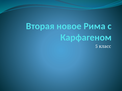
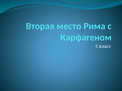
новое: новое -> место
